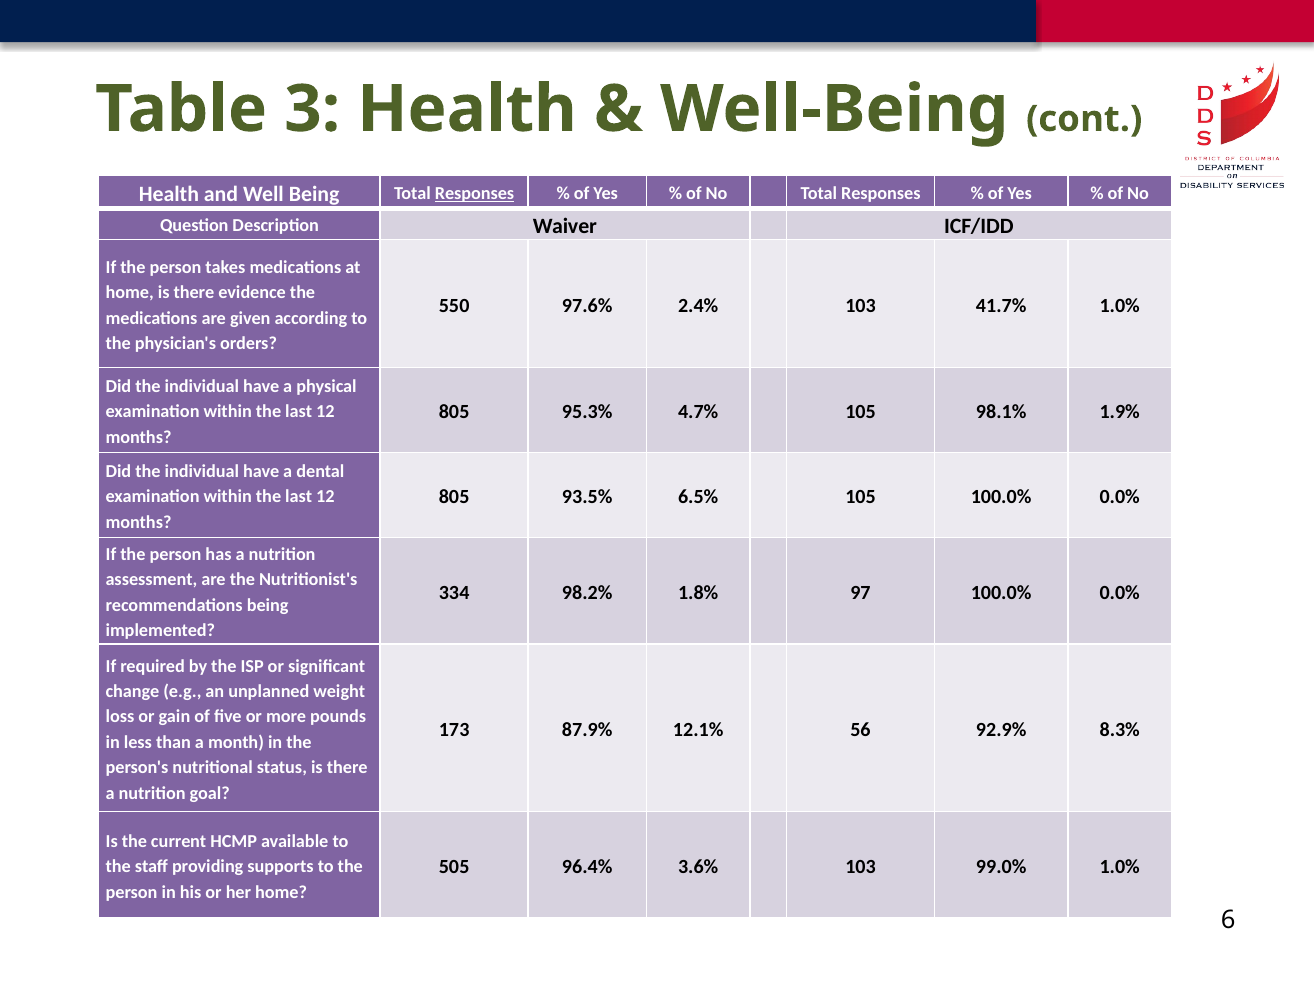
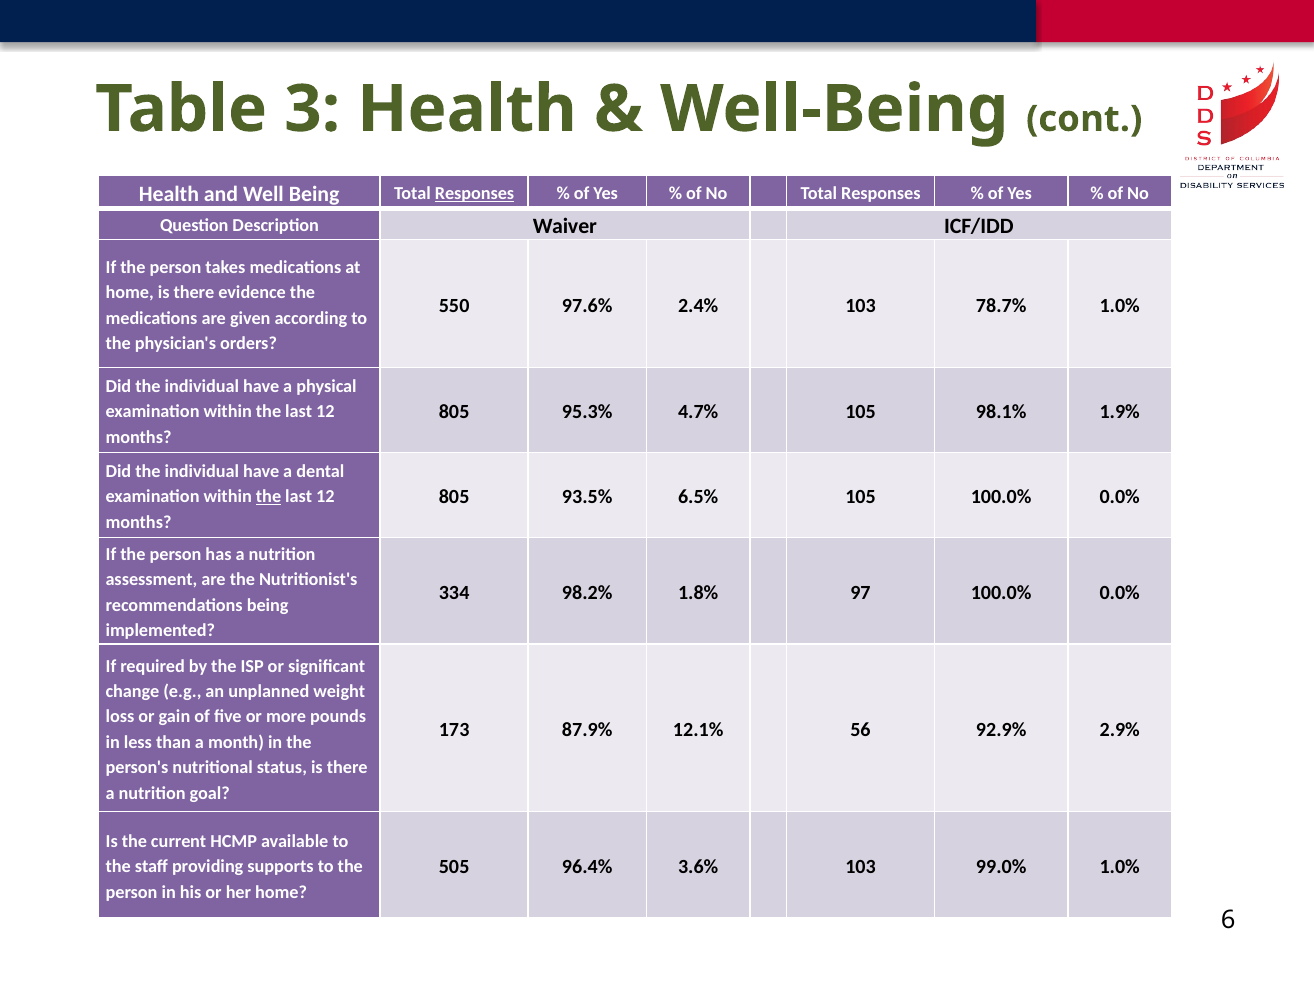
41.7%: 41.7% -> 78.7%
the at (269, 497) underline: none -> present
8.3%: 8.3% -> 2.9%
